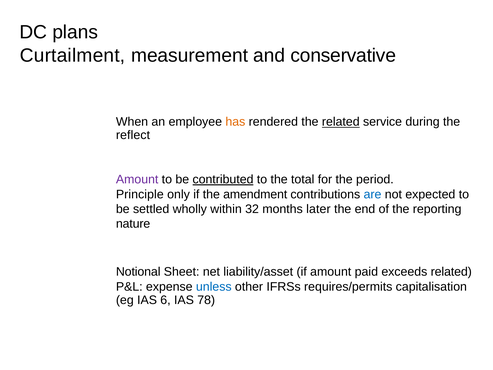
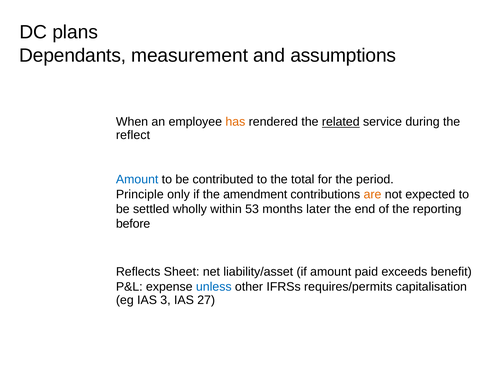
Curtailment: Curtailment -> Dependants
conservative: conservative -> assumptions
Amount at (137, 179) colour: purple -> blue
contributed underline: present -> none
are colour: blue -> orange
32: 32 -> 53
nature: nature -> before
Notional: Notional -> Reflects
exceeds related: related -> benefit
6: 6 -> 3
78: 78 -> 27
